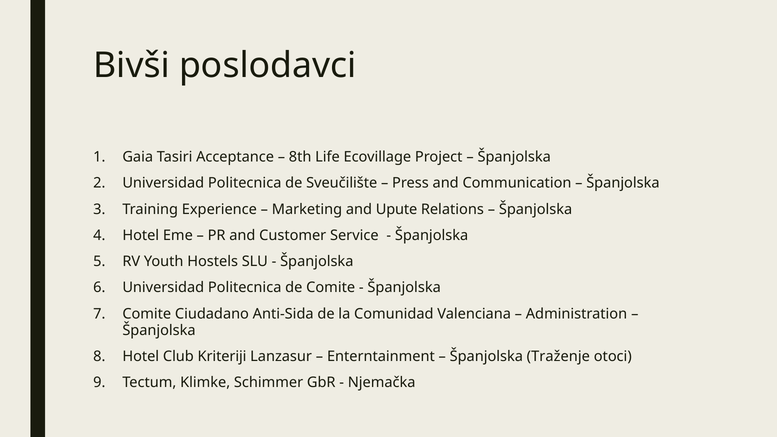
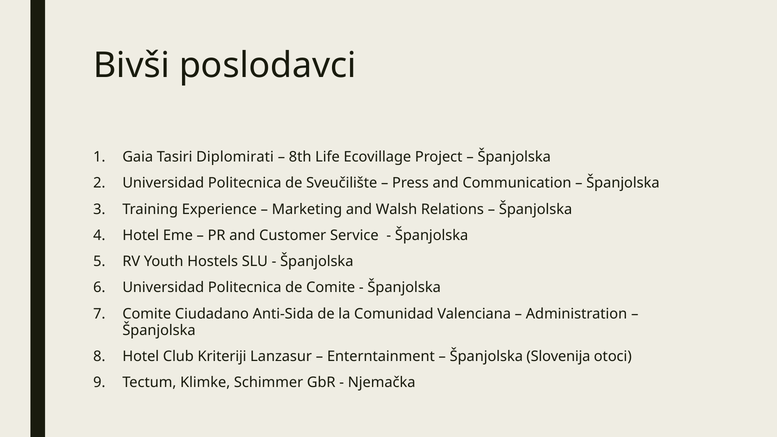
Acceptance: Acceptance -> Diplomirati
Upute: Upute -> Walsh
Traženje: Traženje -> Slovenija
